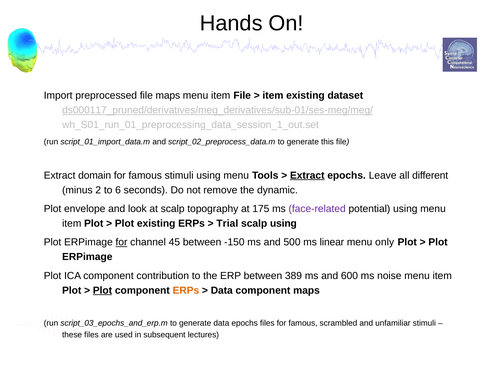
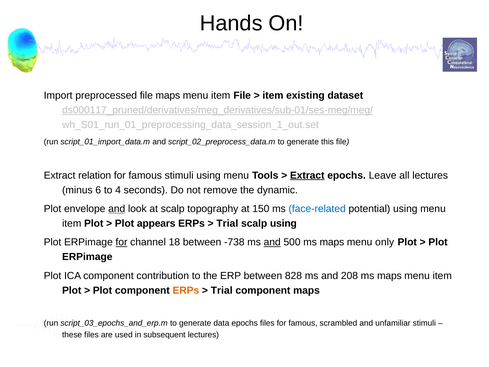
domain: domain -> relation
all different: different -> lectures
2: 2 -> 6
6: 6 -> 4
and at (117, 209) underline: none -> present
175: 175 -> 150
face-related colour: purple -> blue
Plot existing: existing -> appears
45: 45 -> 18
-150: -150 -> -738
and at (272, 242) underline: none -> present
500 ms linear: linear -> maps
389: 389 -> 828
600: 600 -> 208
noise at (389, 275): noise -> maps
Plot at (102, 290) underline: present -> none
Data at (222, 290): Data -> Trial
